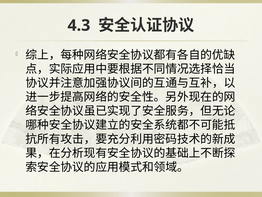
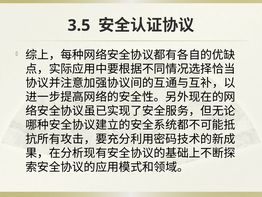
4.3: 4.3 -> 3.5
